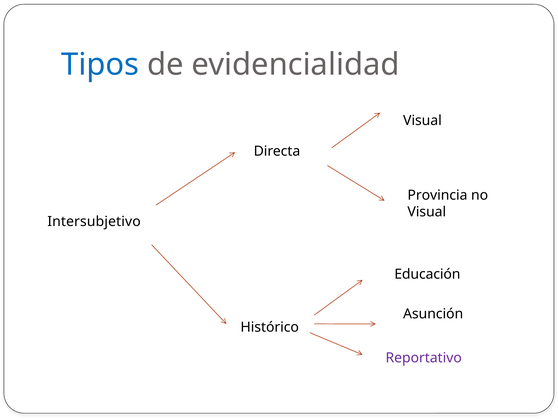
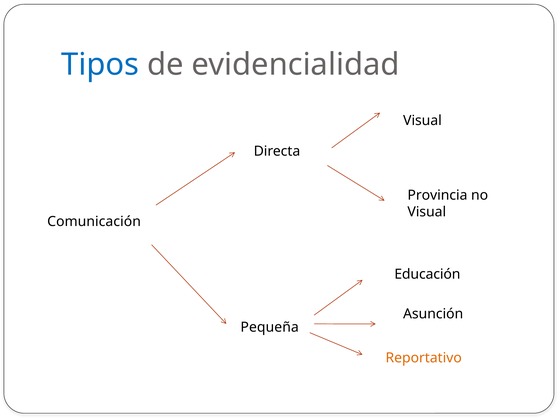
Intersubjetivo: Intersubjetivo -> Comunicación
Histórico: Histórico -> Pequeña
Reportativo colour: purple -> orange
